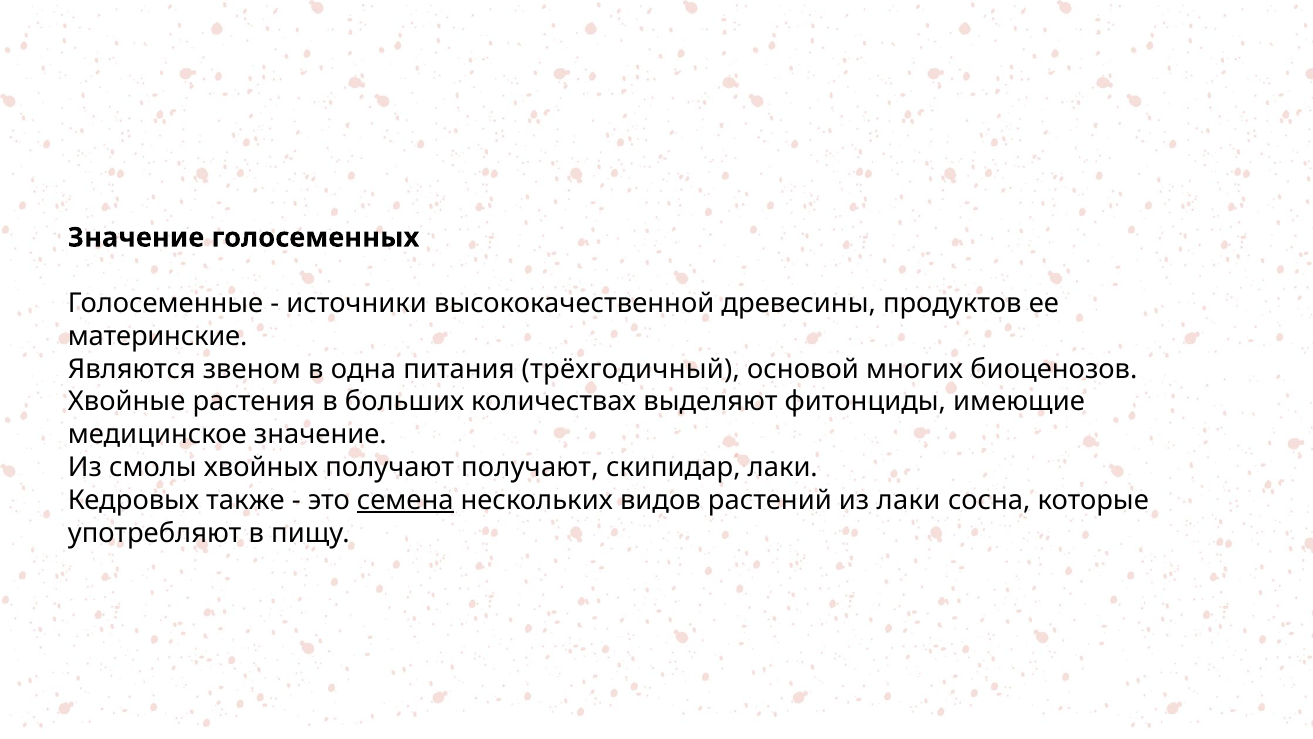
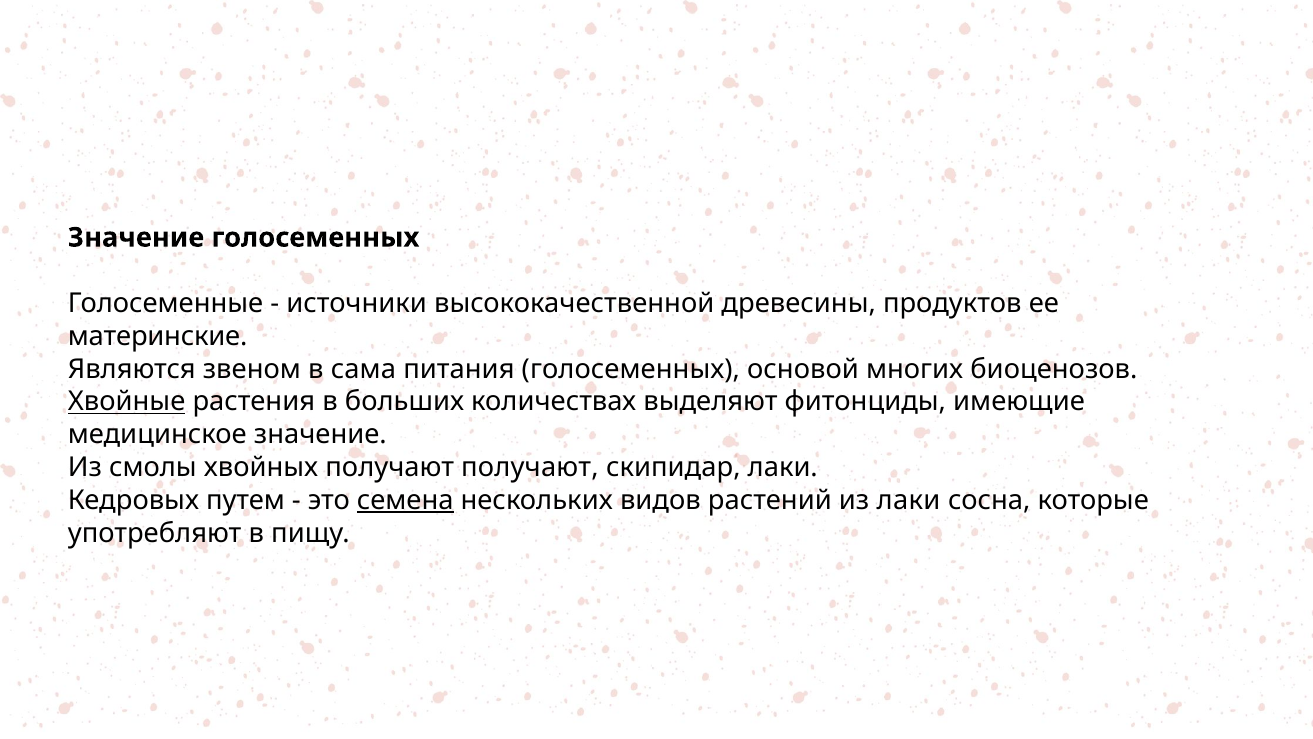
одна: одна -> сама
питания трёхгодичный: трёхгодичный -> голосеменных
Хвойные underline: none -> present
также: также -> путем
